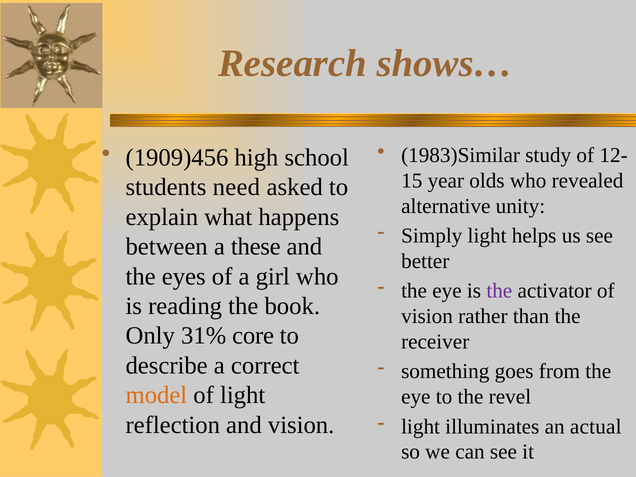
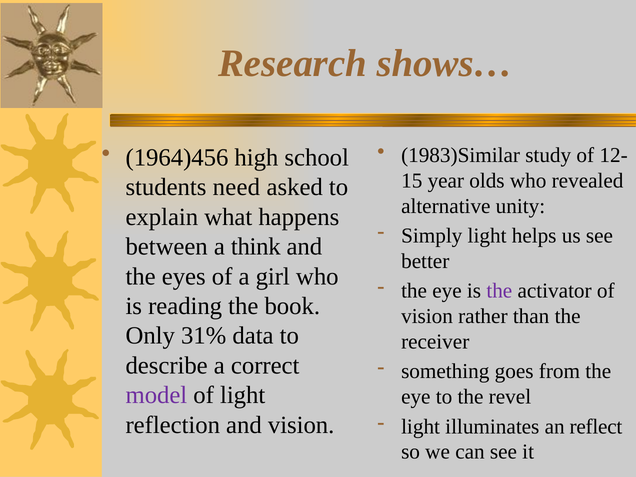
1909)456: 1909)456 -> 1964)456
these: these -> think
core: core -> data
model colour: orange -> purple
actual: actual -> reflect
